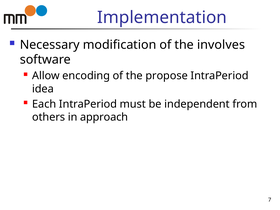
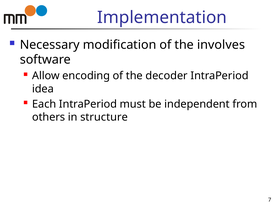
propose: propose -> decoder
approach: approach -> structure
